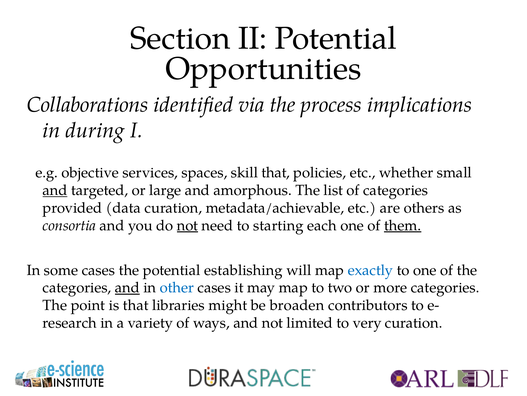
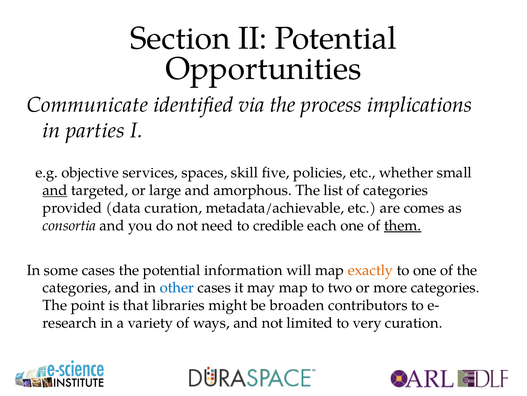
Collaborations: Collaborations -> Communicate
during: during -> parties
skill that: that -> five
others: others -> comes
not at (187, 225) underline: present -> none
starting: starting -> credible
establishing: establishing -> information
exactly colour: blue -> orange
and at (127, 287) underline: present -> none
